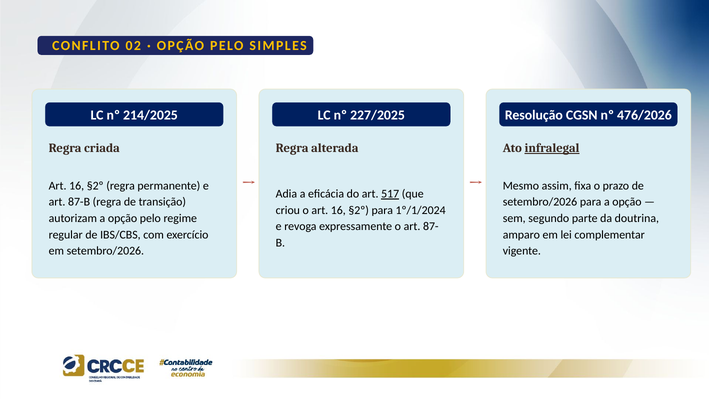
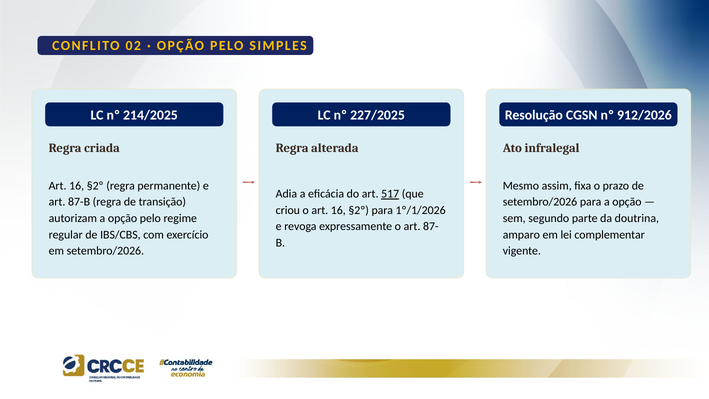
476/2026: 476/2026 -> 912/2026
infralegal underline: present -> none
1º/1/2024: 1º/1/2024 -> 1º/1/2026
